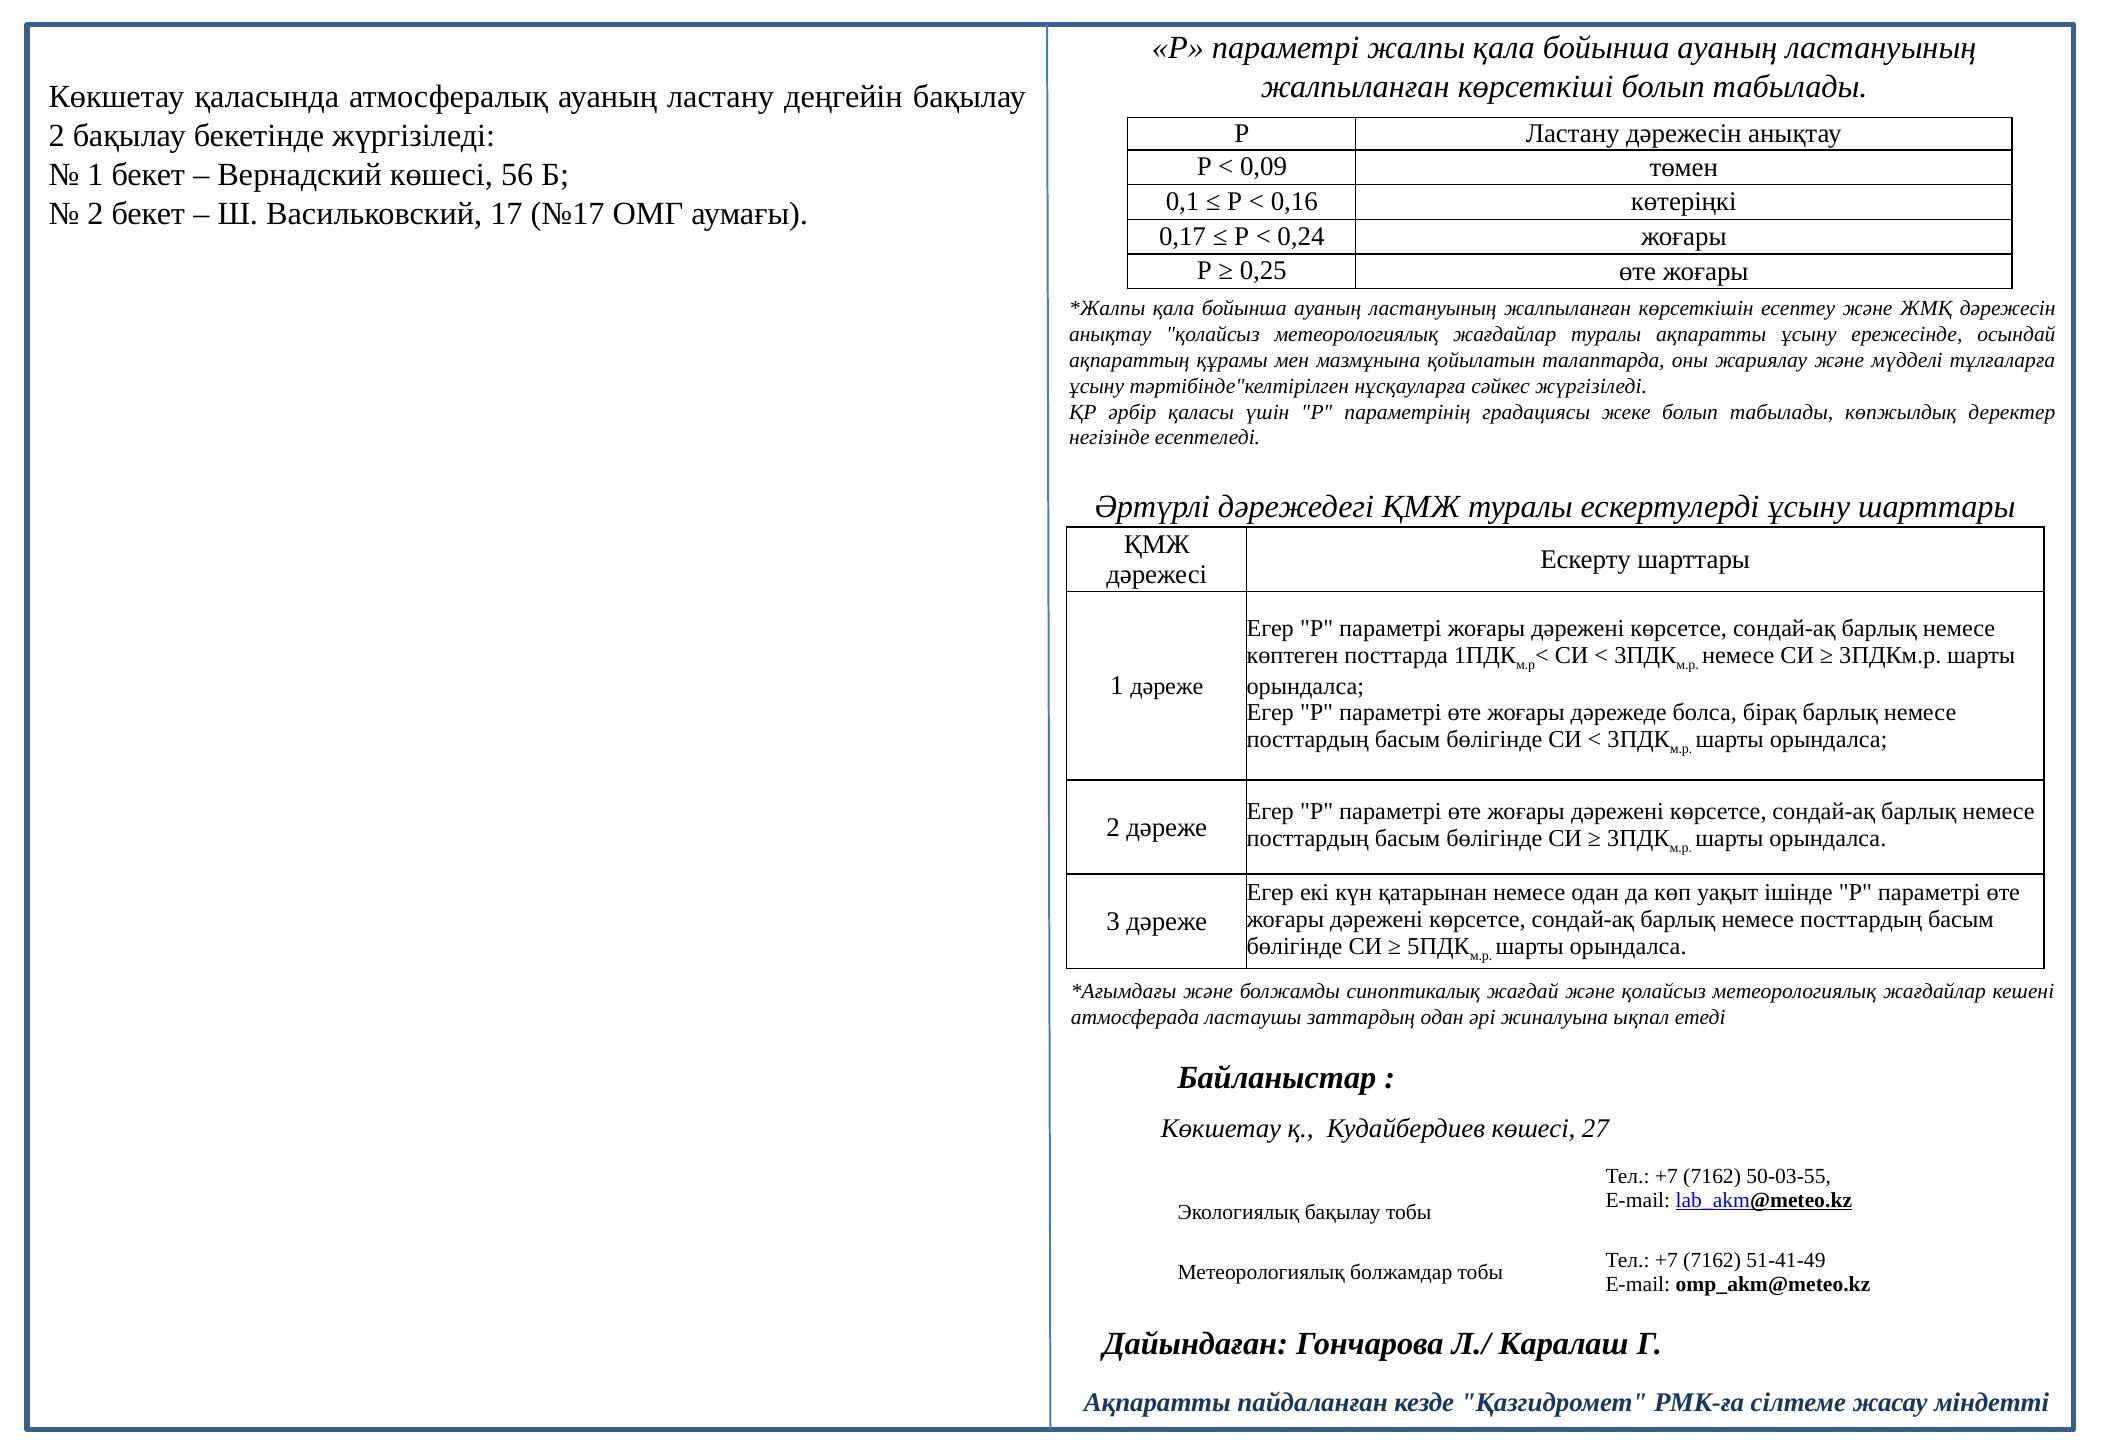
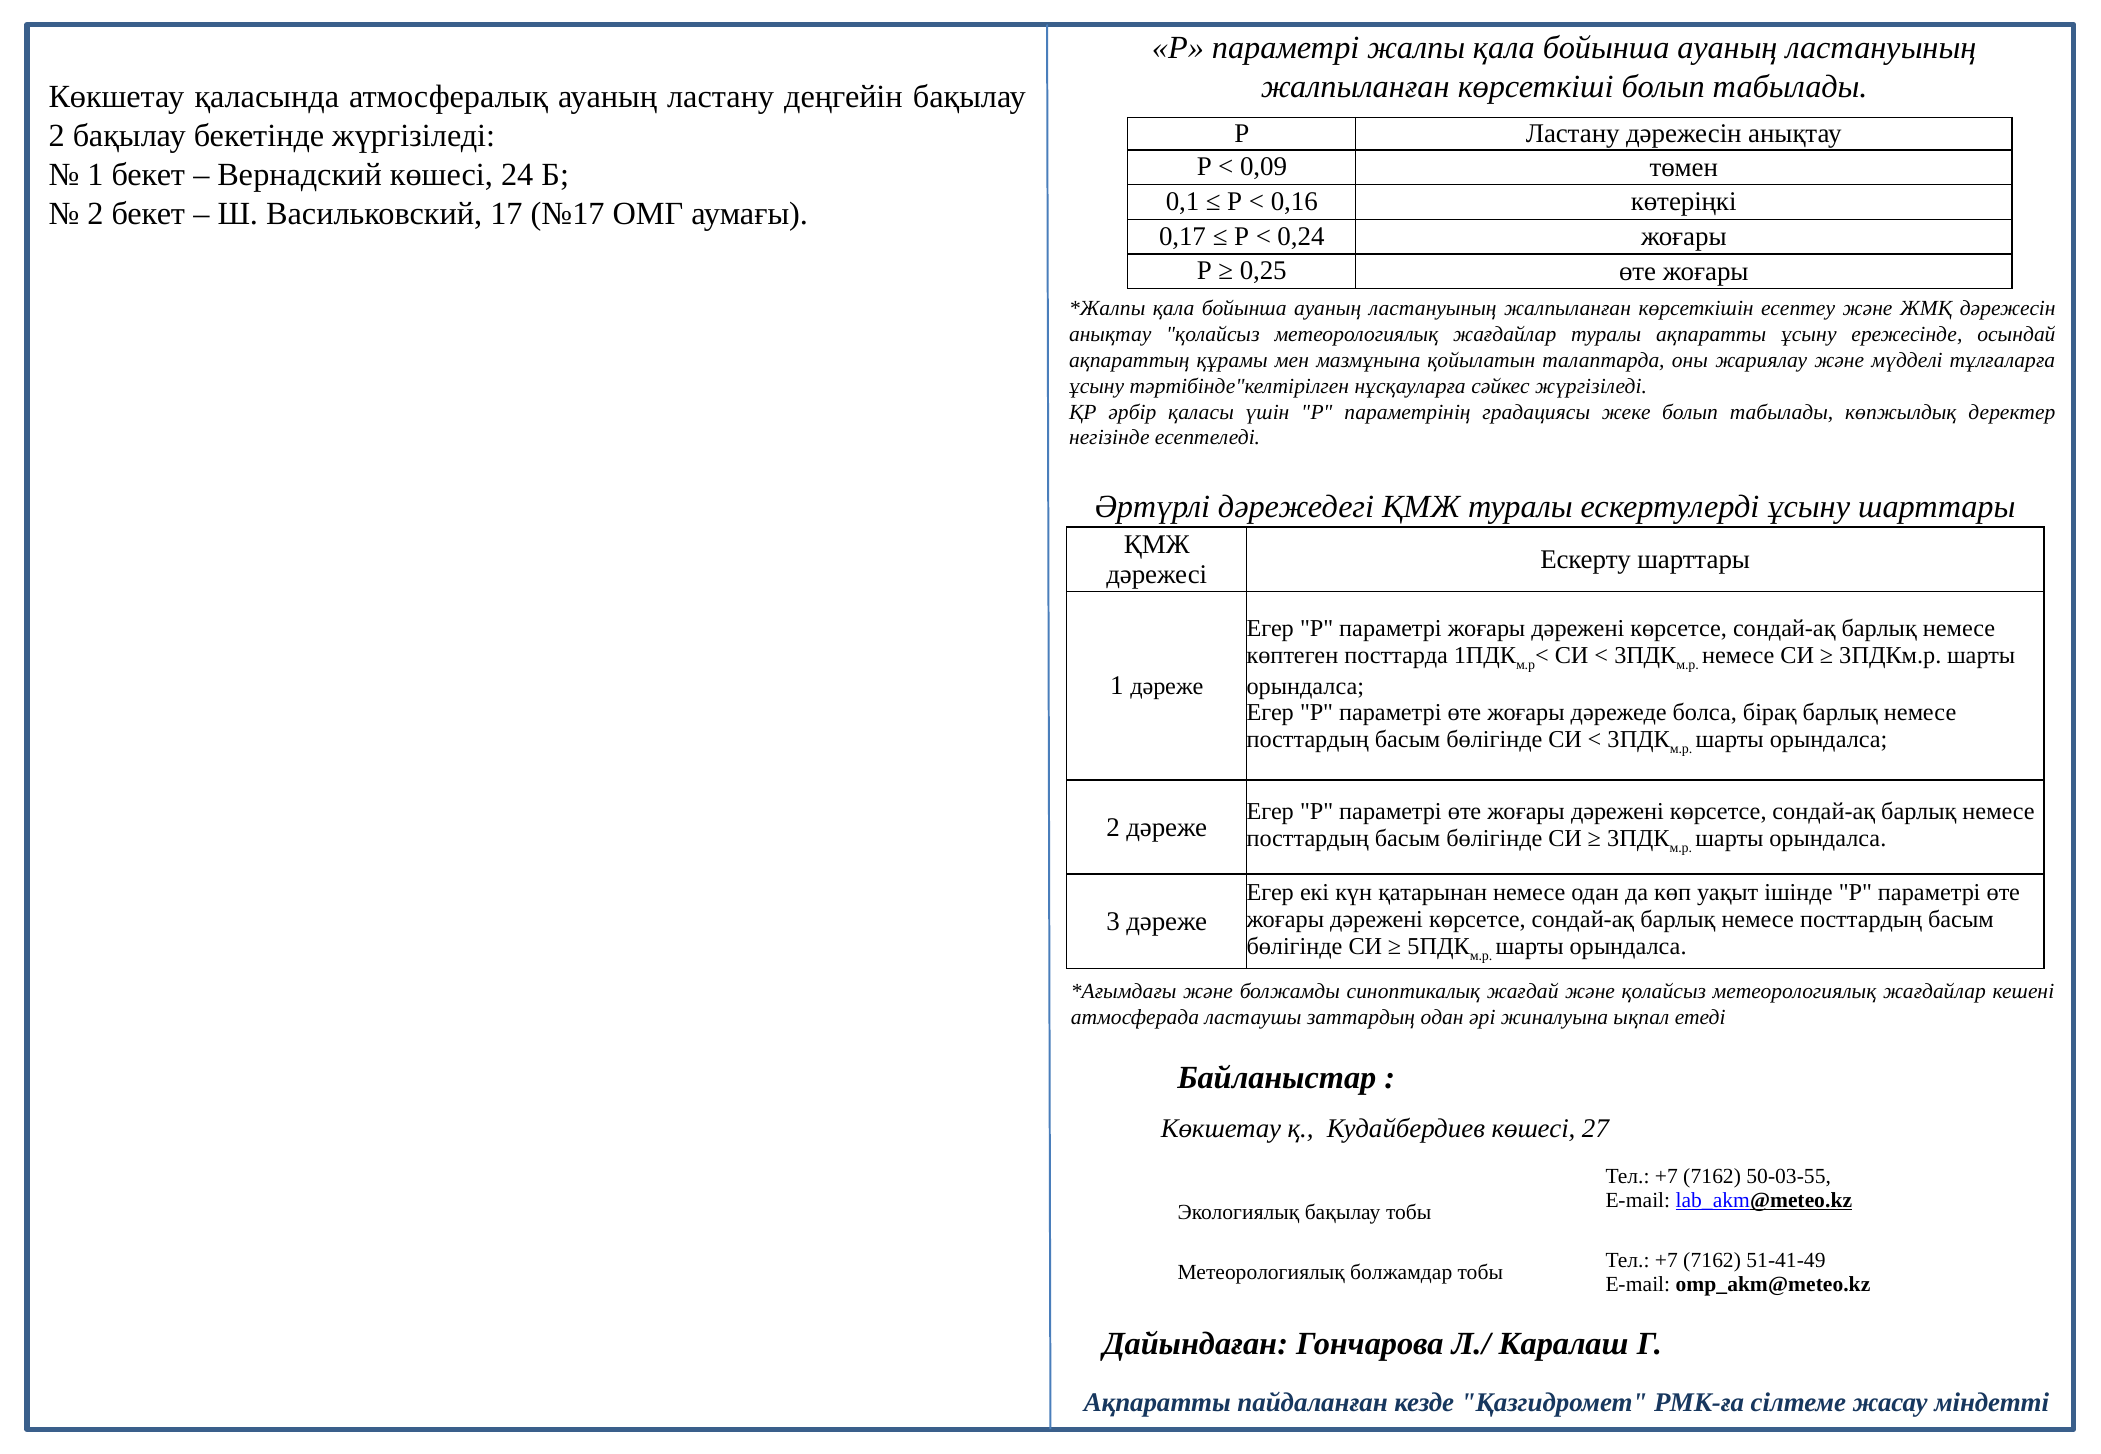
56: 56 -> 24
